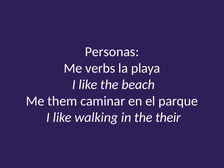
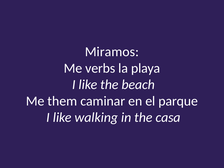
Personas: Personas -> Miramos
their: their -> casa
